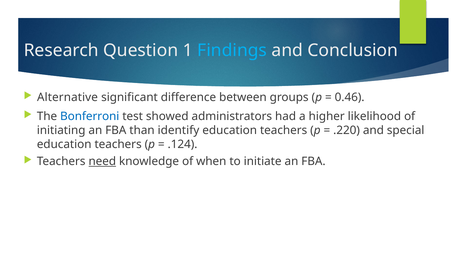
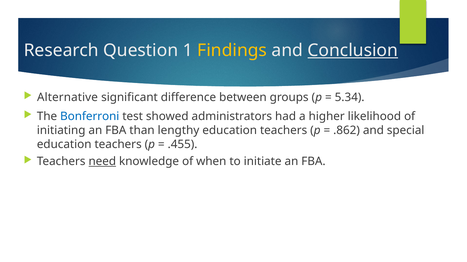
Findings colour: light blue -> yellow
Conclusion underline: none -> present
0.46: 0.46 -> 5.34
identify: identify -> lengthy
.220: .220 -> .862
.124: .124 -> .455
